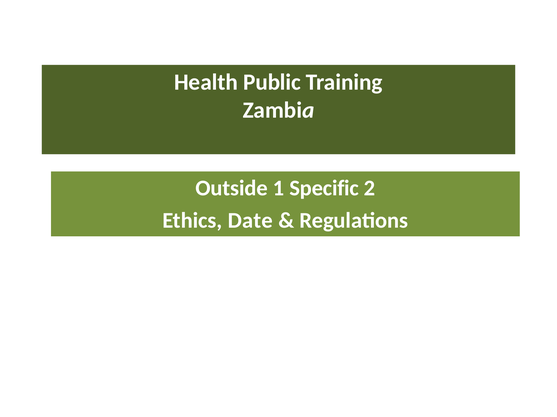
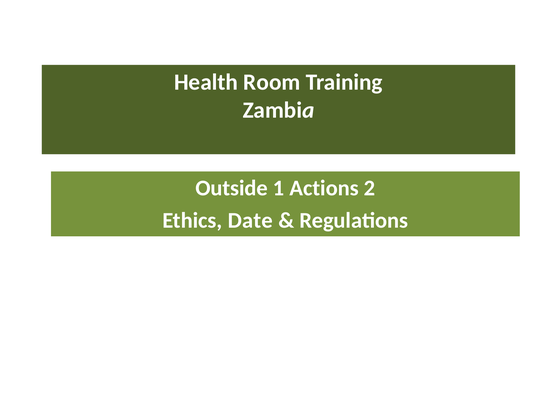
Public: Public -> Room
Specific: Specific -> Actions
